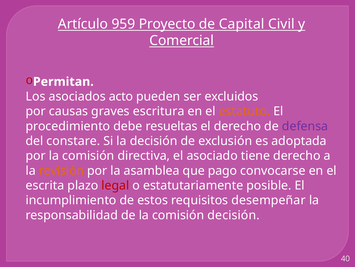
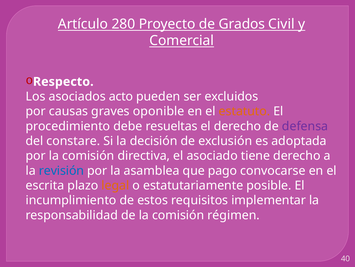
959: 959 -> 280
Capital: Capital -> Grados
Permitan: Permitan -> Respecto
escritura: escritura -> oponible
revisión colour: orange -> blue
legal colour: red -> orange
desempeñar: desempeñar -> implementar
comisión decisión: decisión -> régimen
